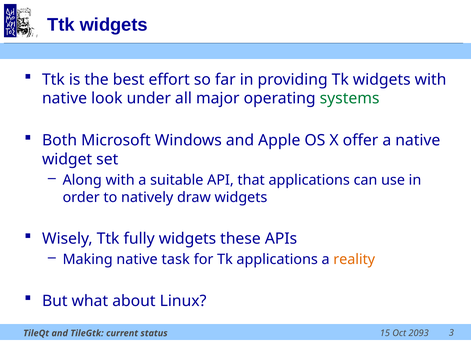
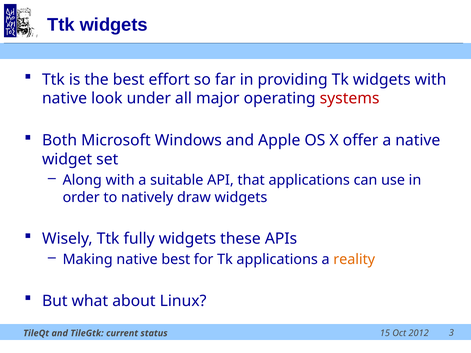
systems colour: green -> red
native task: task -> best
2093: 2093 -> 2012
